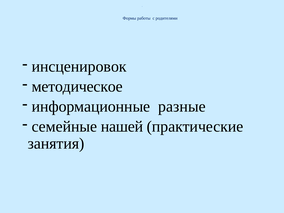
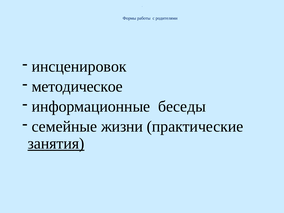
разные: разные -> беседы
нашей: нашей -> жизни
занятия underline: none -> present
